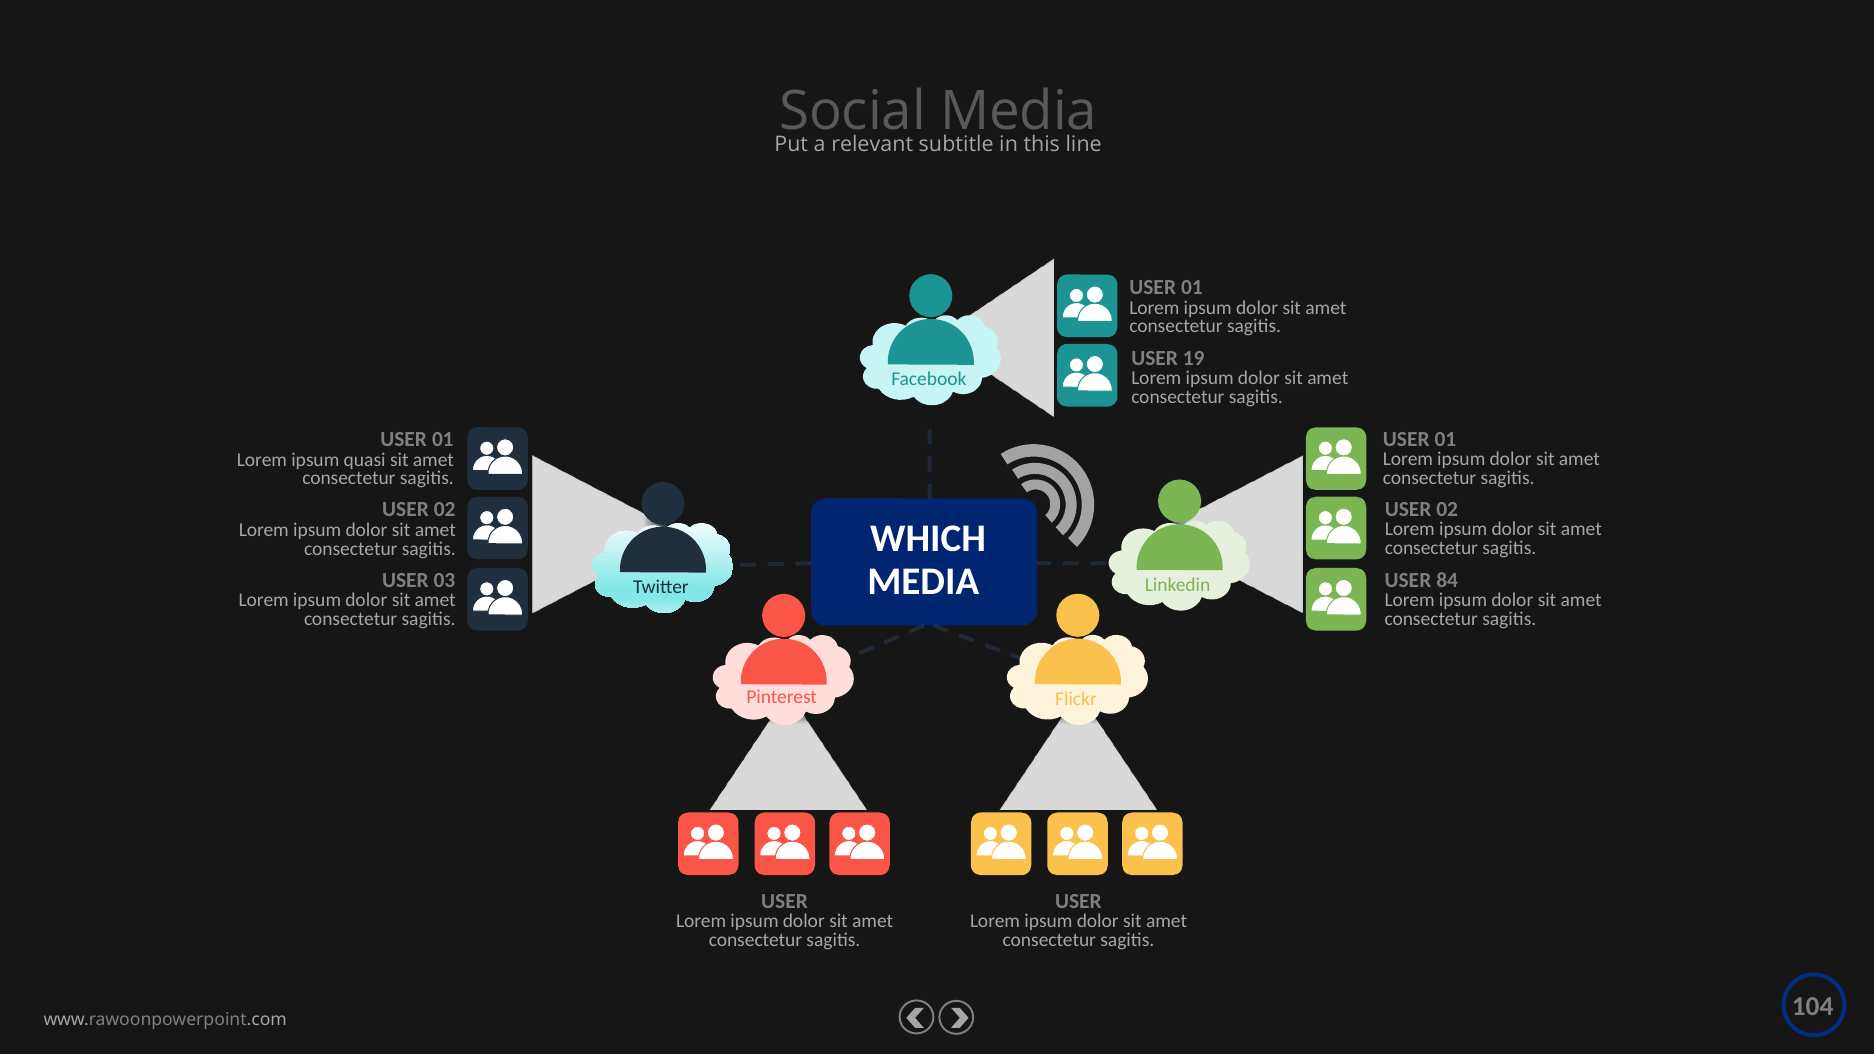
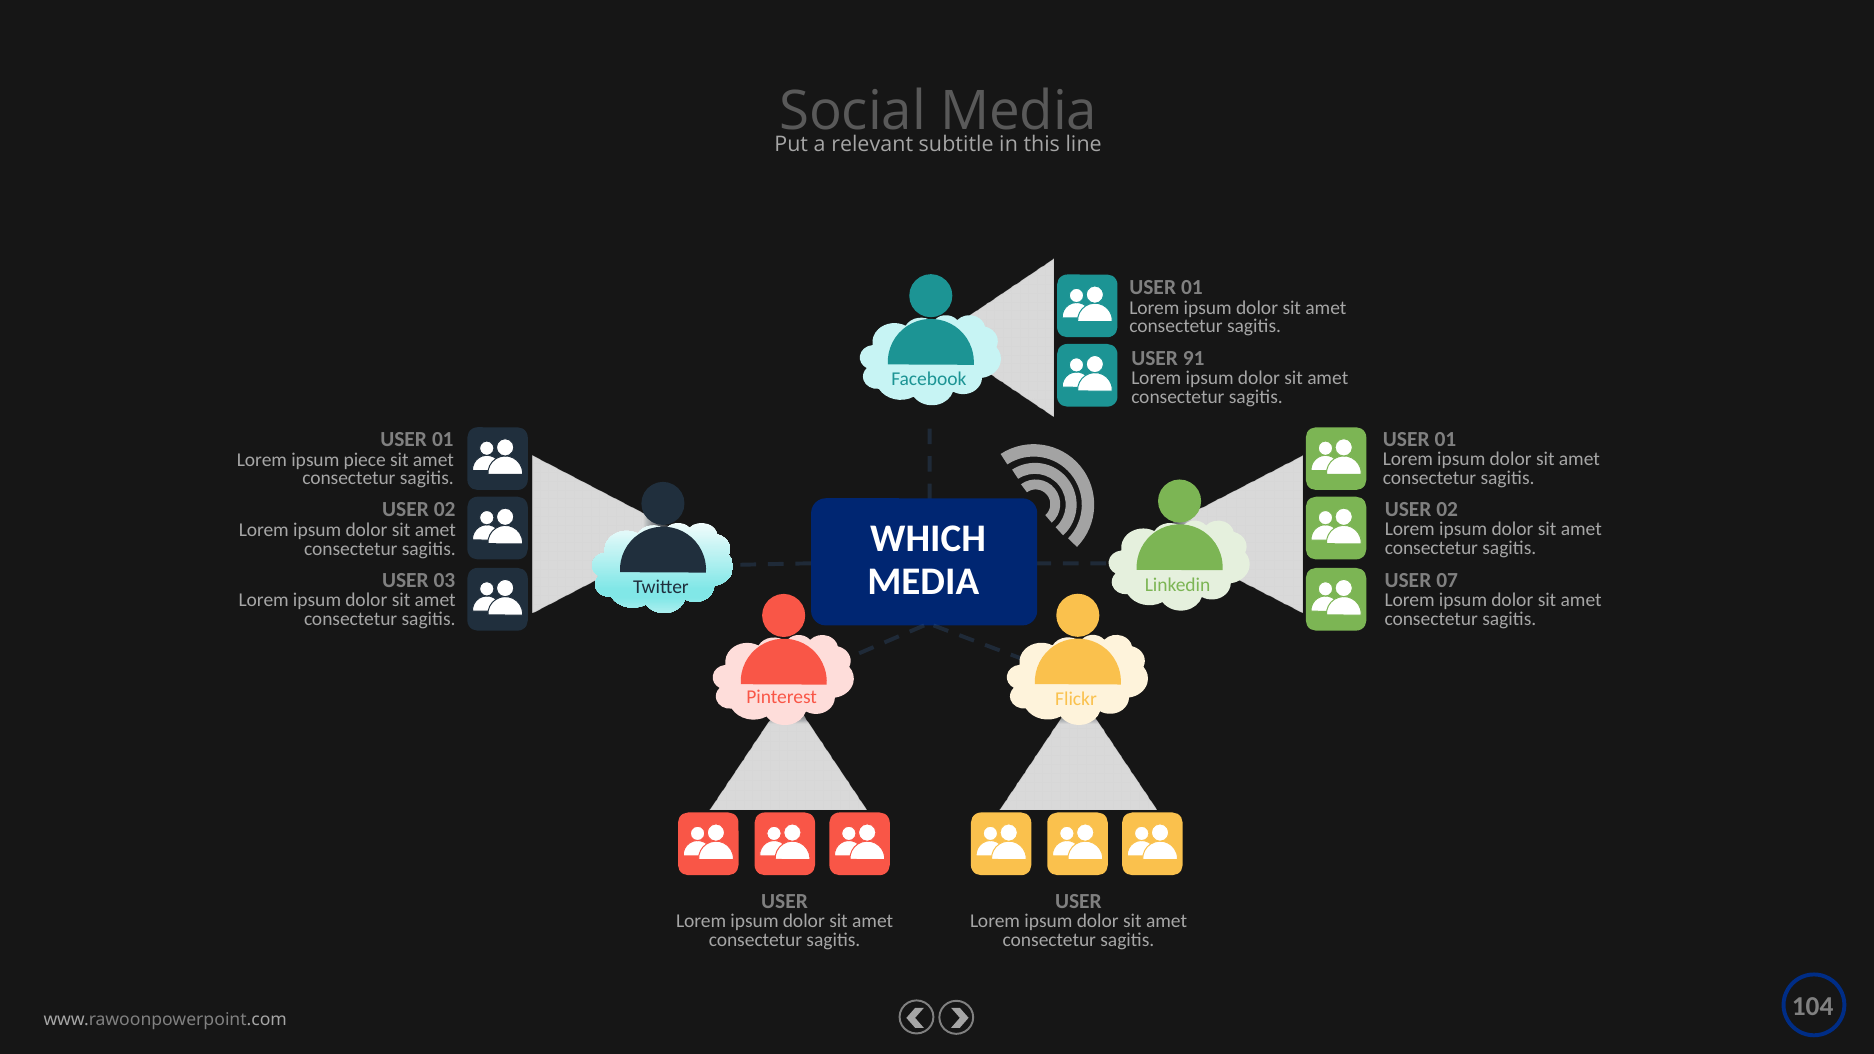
19: 19 -> 91
quasi: quasi -> piece
84: 84 -> 07
